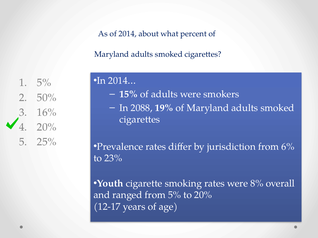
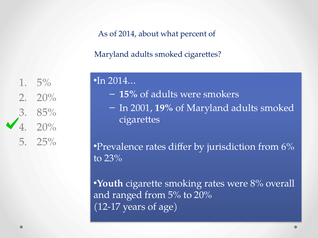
50% at (47, 98): 50% -> 20%
2088: 2088 -> 2001
16%: 16% -> 85%
